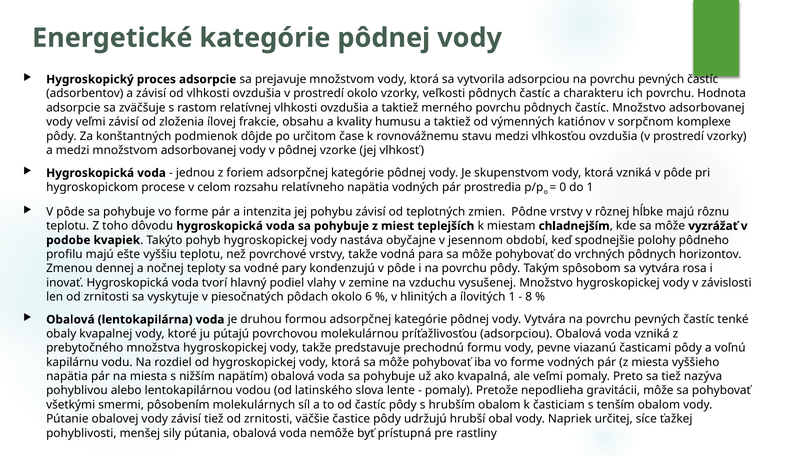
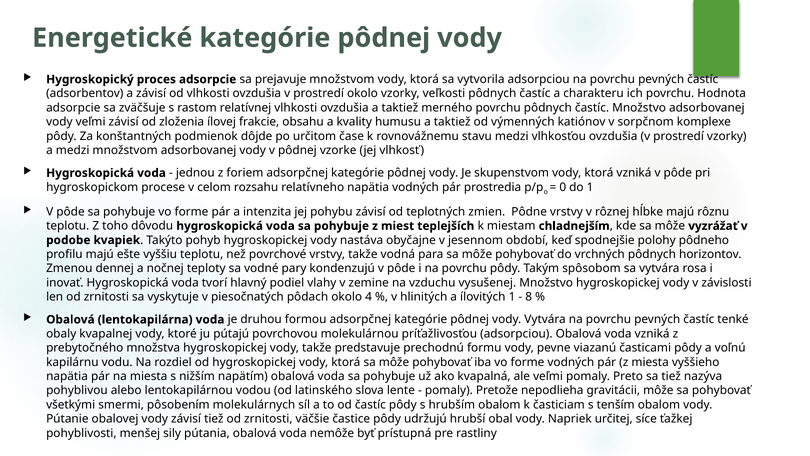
6: 6 -> 4
